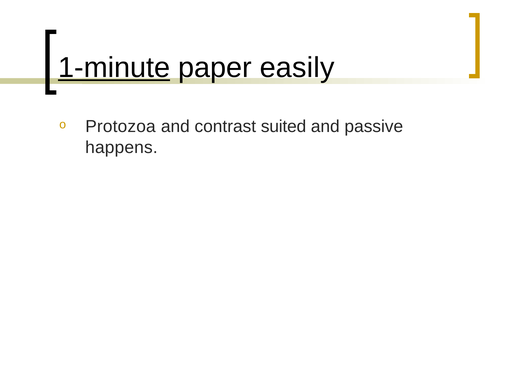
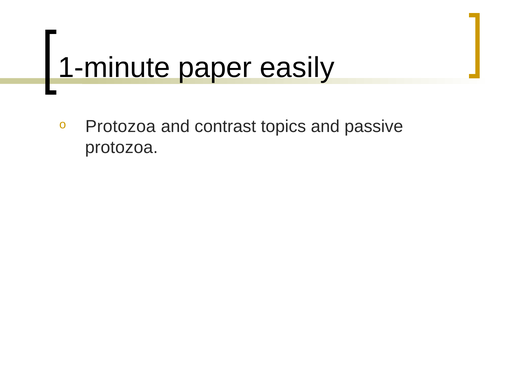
1-minute underline: present -> none
suited: suited -> topics
happens at (121, 147): happens -> protozoa
